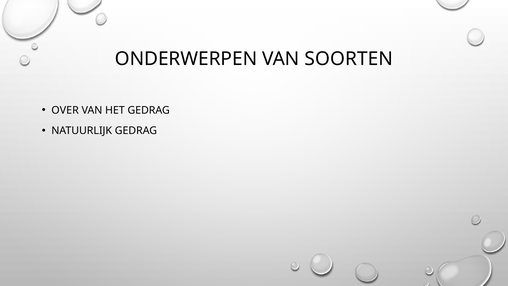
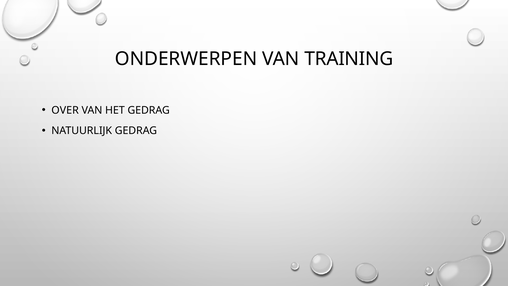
SOORTEN: SOORTEN -> TRAINING
